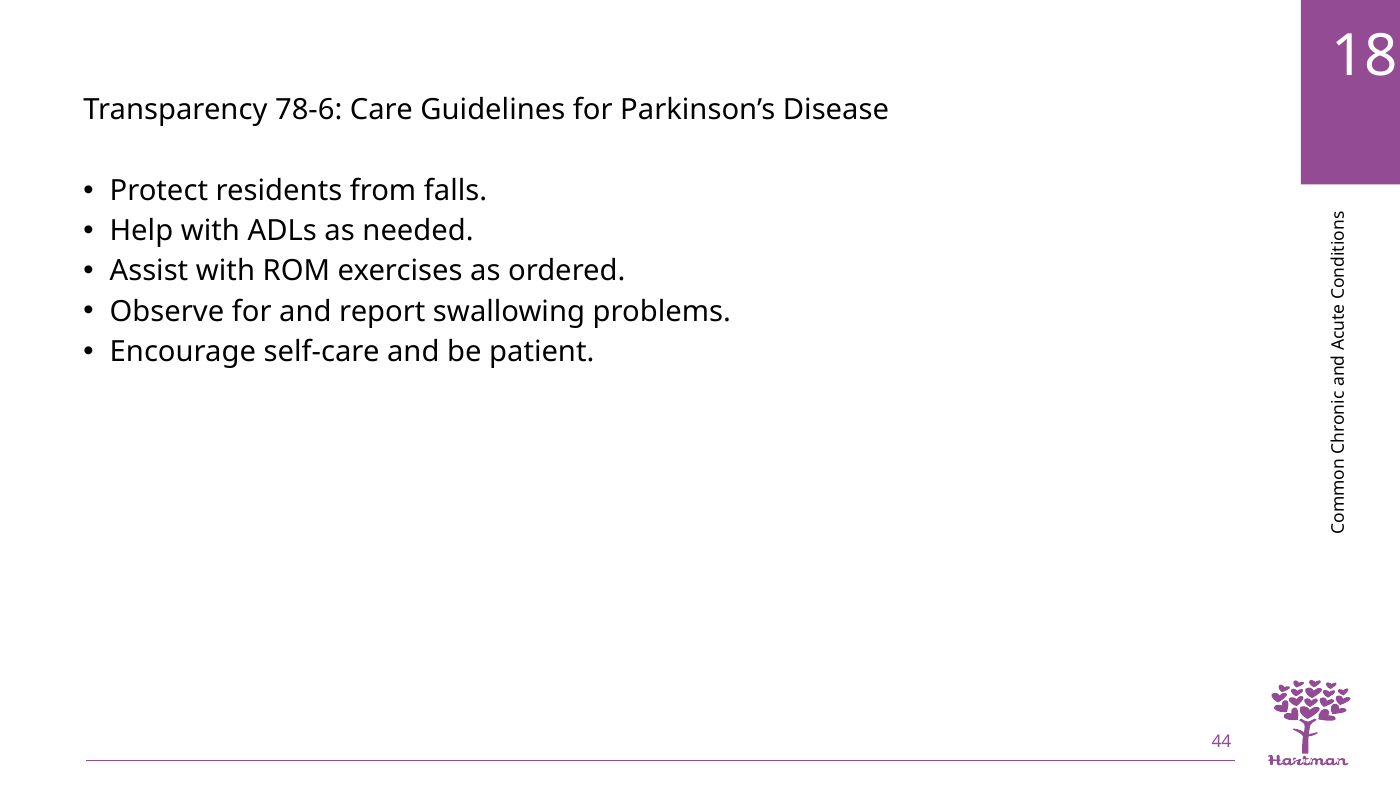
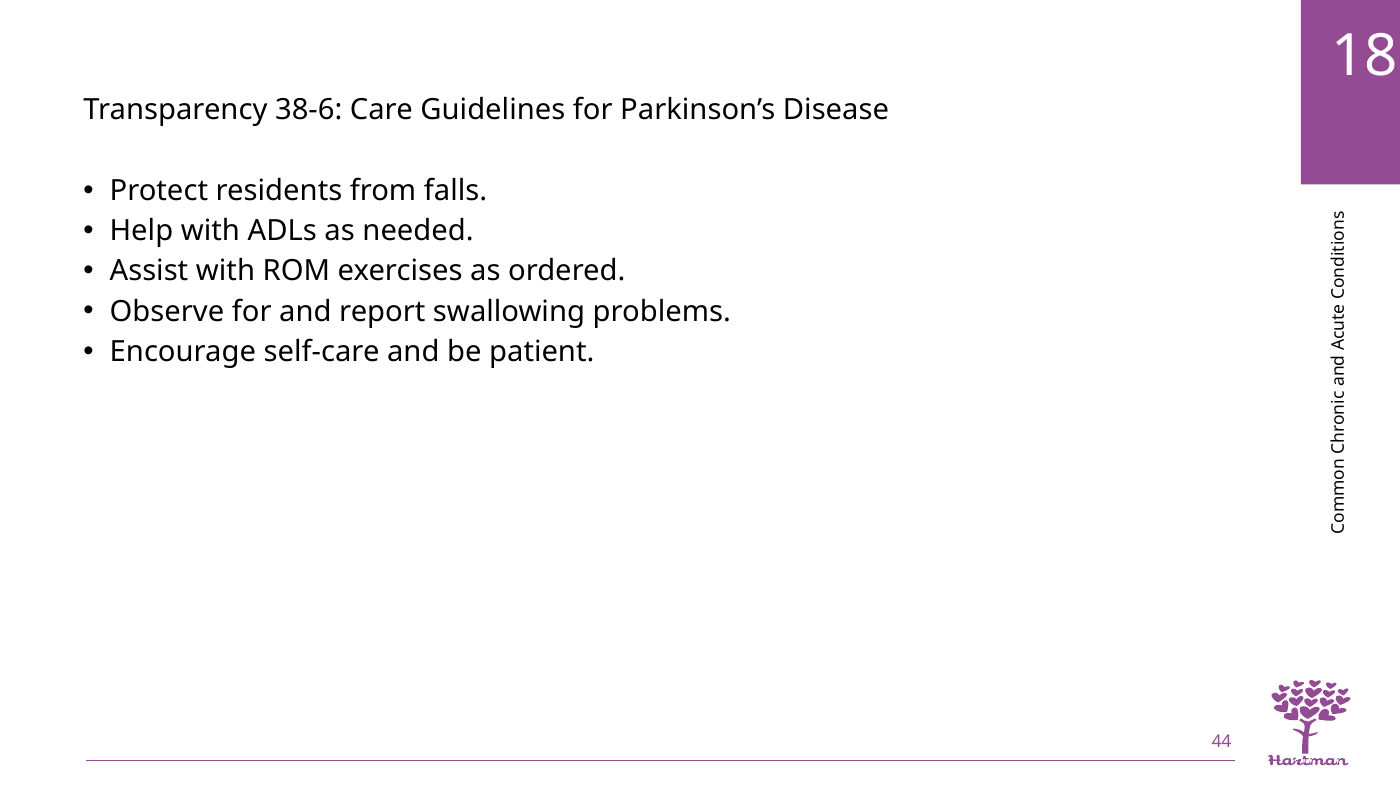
78-6: 78-6 -> 38-6
